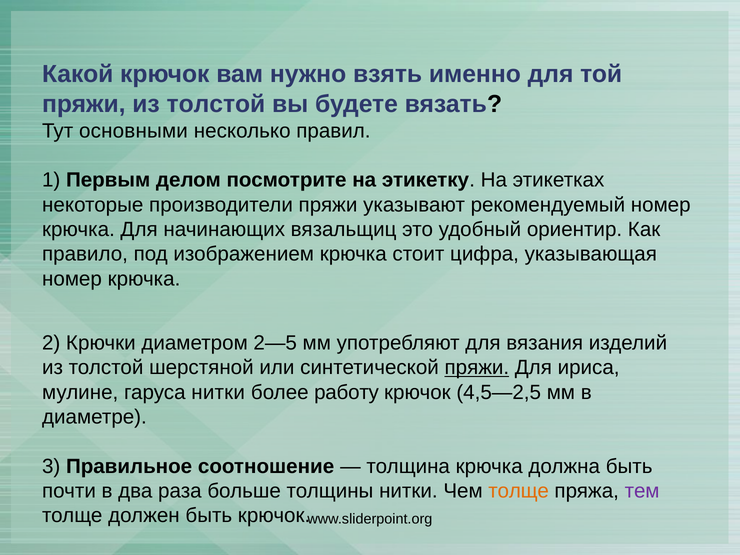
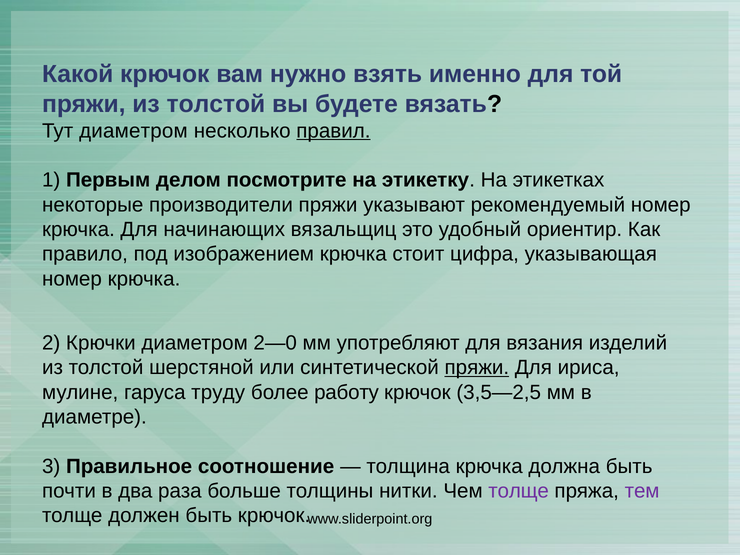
Тут основными: основными -> диаметром
правил underline: none -> present
2—5: 2—5 -> 2—0
гаруса нитки: нитки -> труду
4,5—2,5: 4,5—2,5 -> 3,5—2,5
толще at (519, 491) colour: orange -> purple
